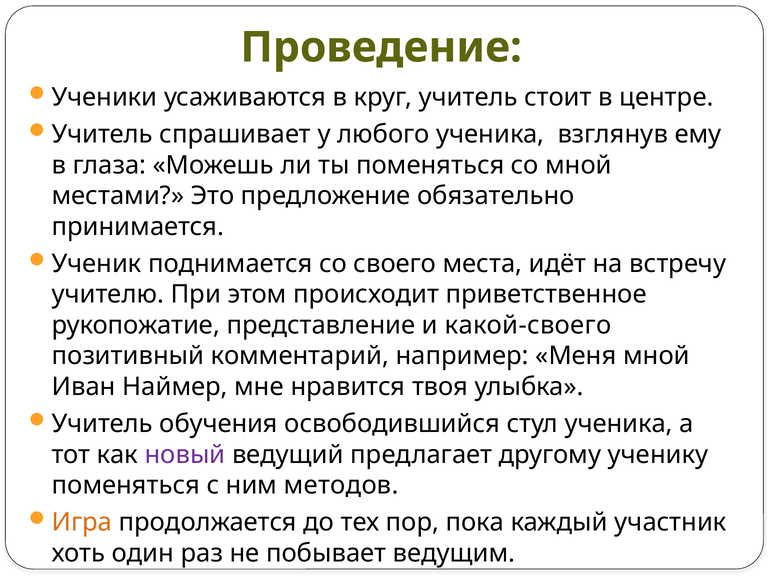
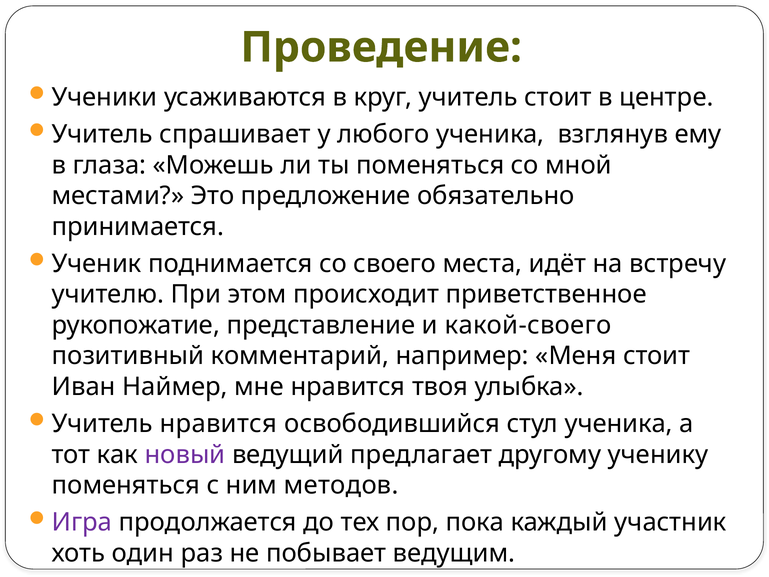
Меня мной: мной -> стоит
Учитель обучения: обучения -> нравится
Игра colour: orange -> purple
